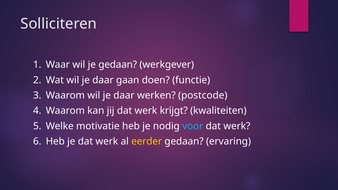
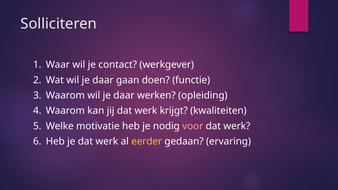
je gedaan: gedaan -> contact
postcode: postcode -> opleiding
voor colour: light blue -> pink
